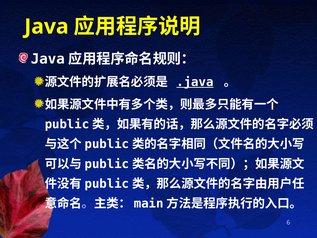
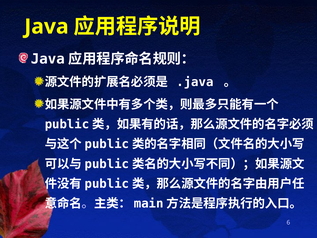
.java underline: present -> none
